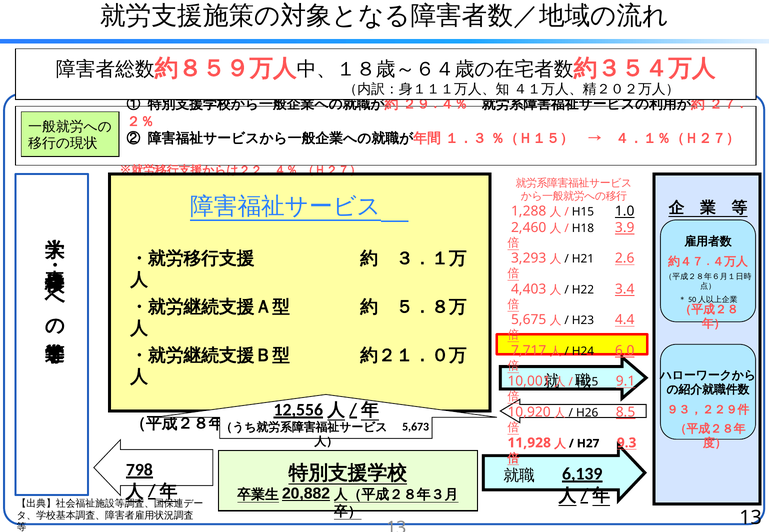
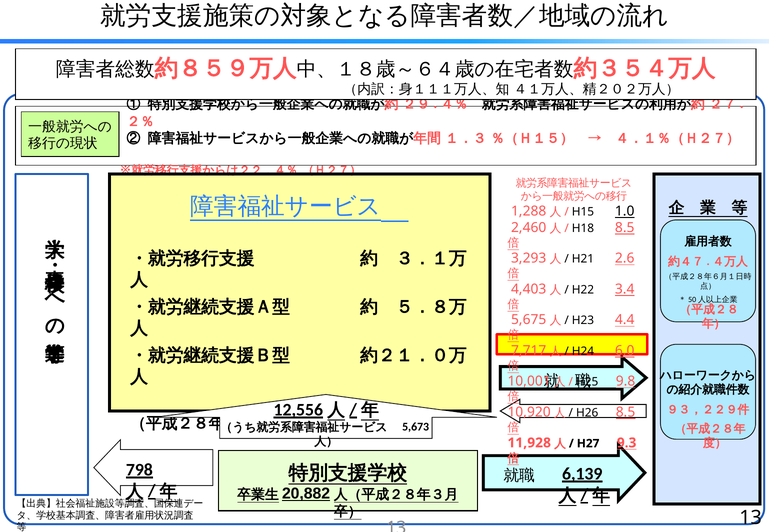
H18 3.9: 3.9 -> 8.5
9.1: 9.1 -> 9.8
